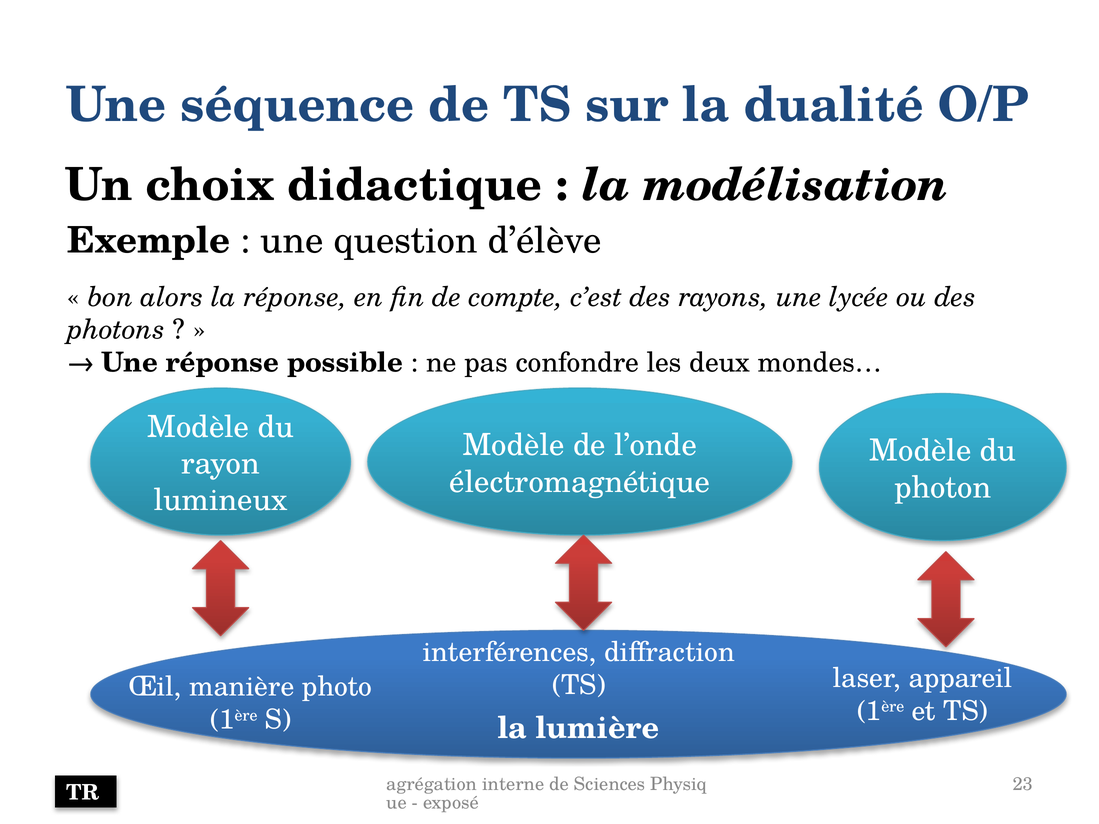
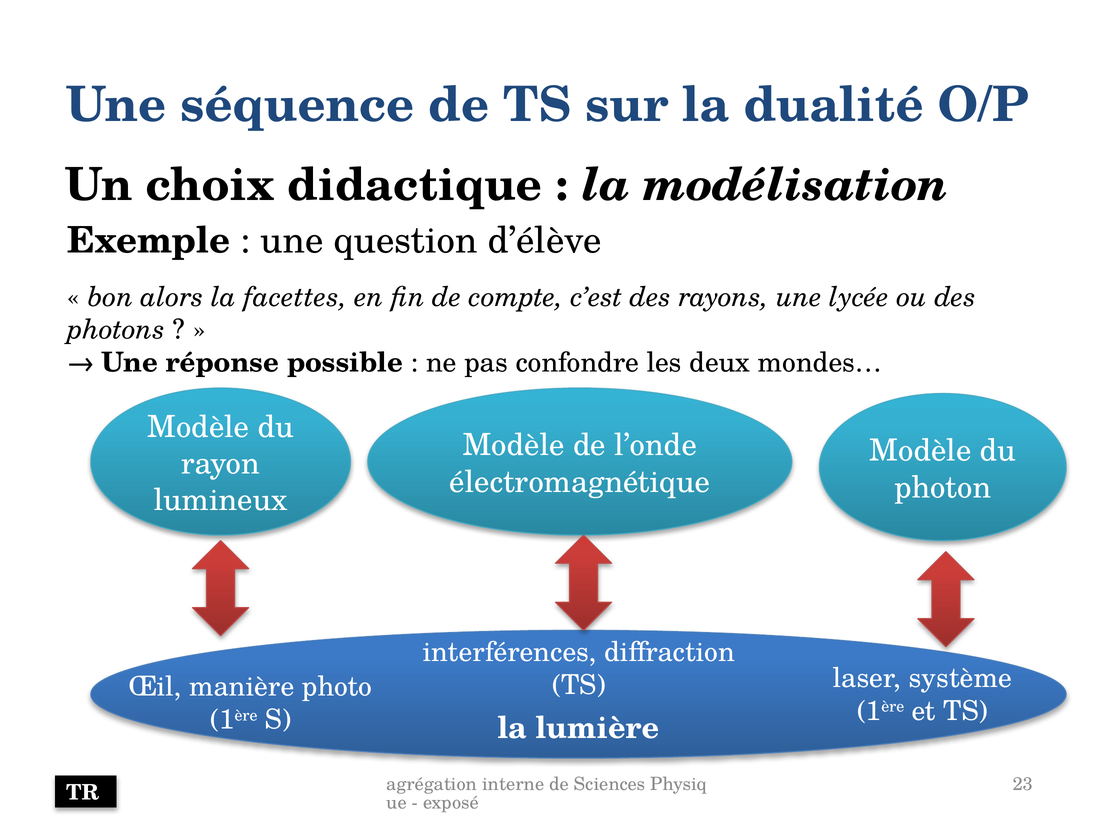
la réponse: réponse -> facettes
appareil: appareil -> système
